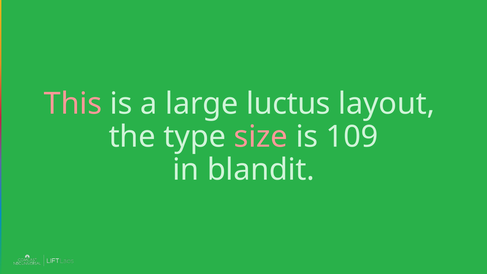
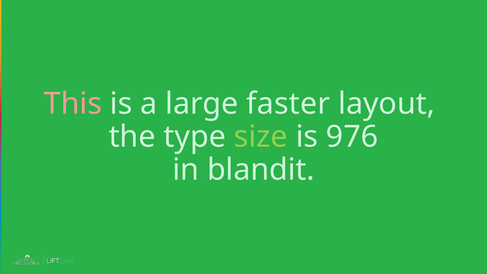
luctus: luctus -> faster
size colour: pink -> light green
109: 109 -> 976
